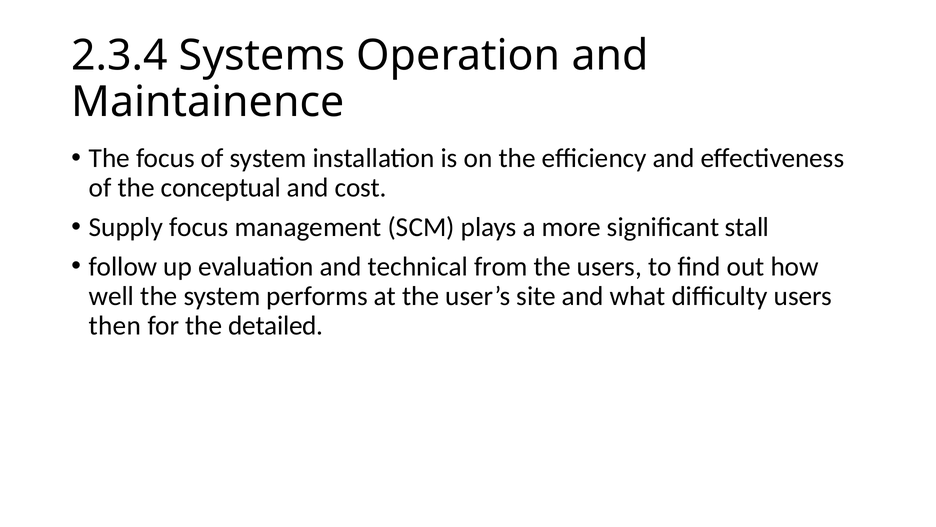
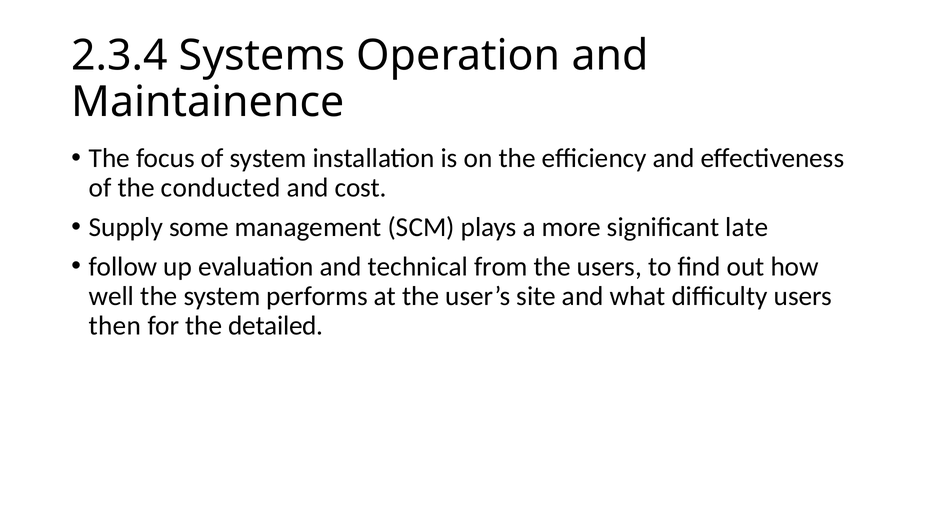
conceptual: conceptual -> conducted
Supply focus: focus -> some
stall: stall -> late
